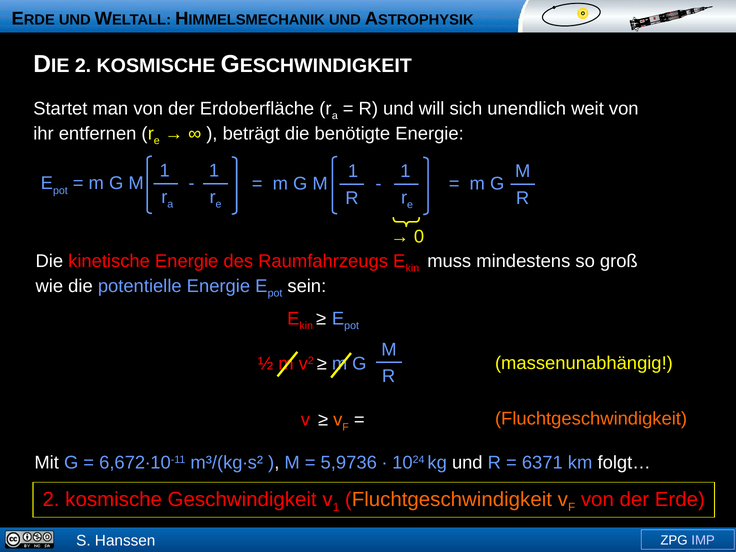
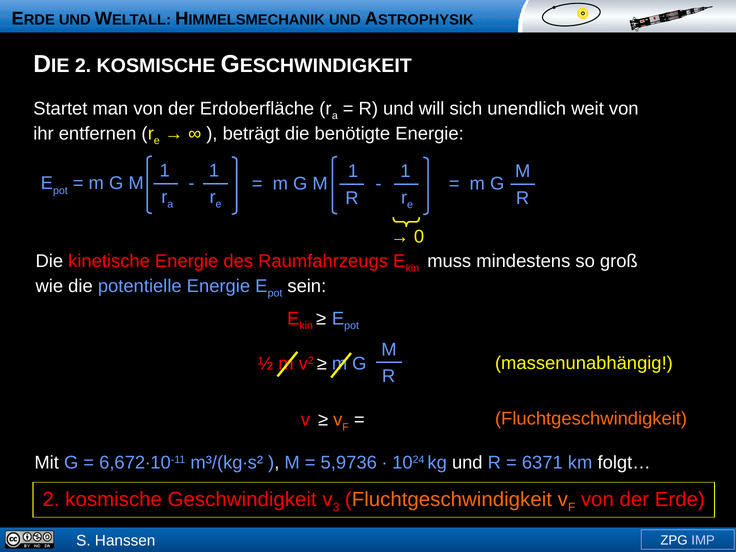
v 1: 1 -> 3
